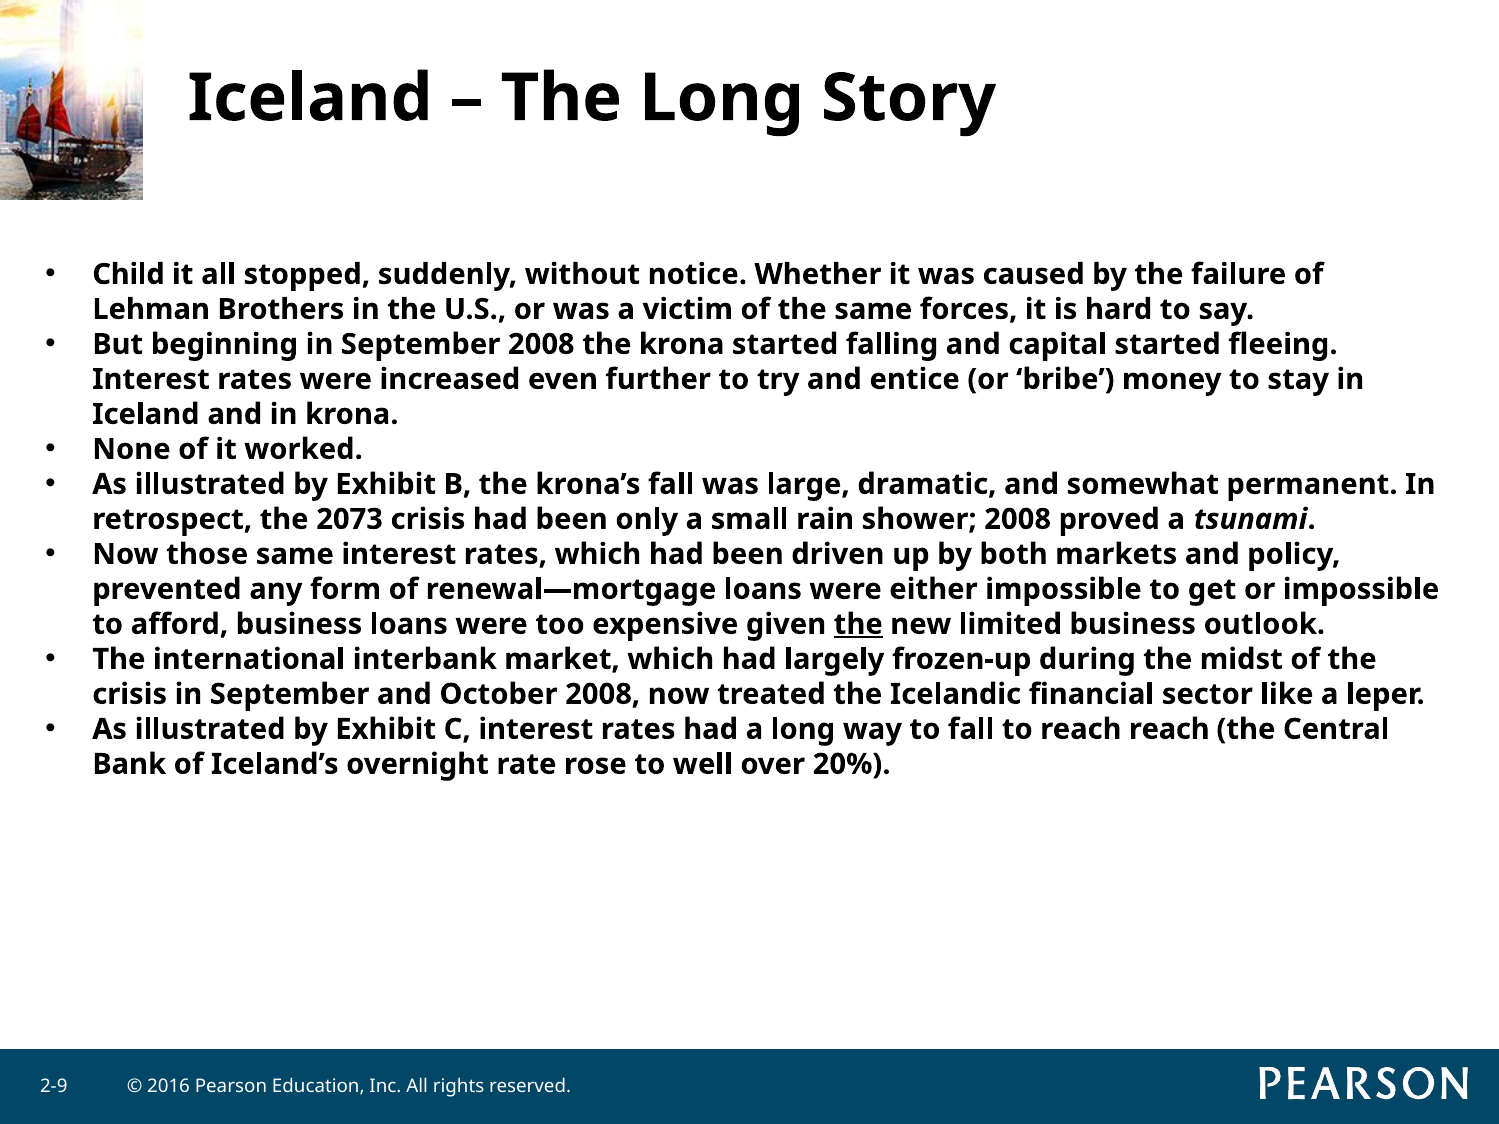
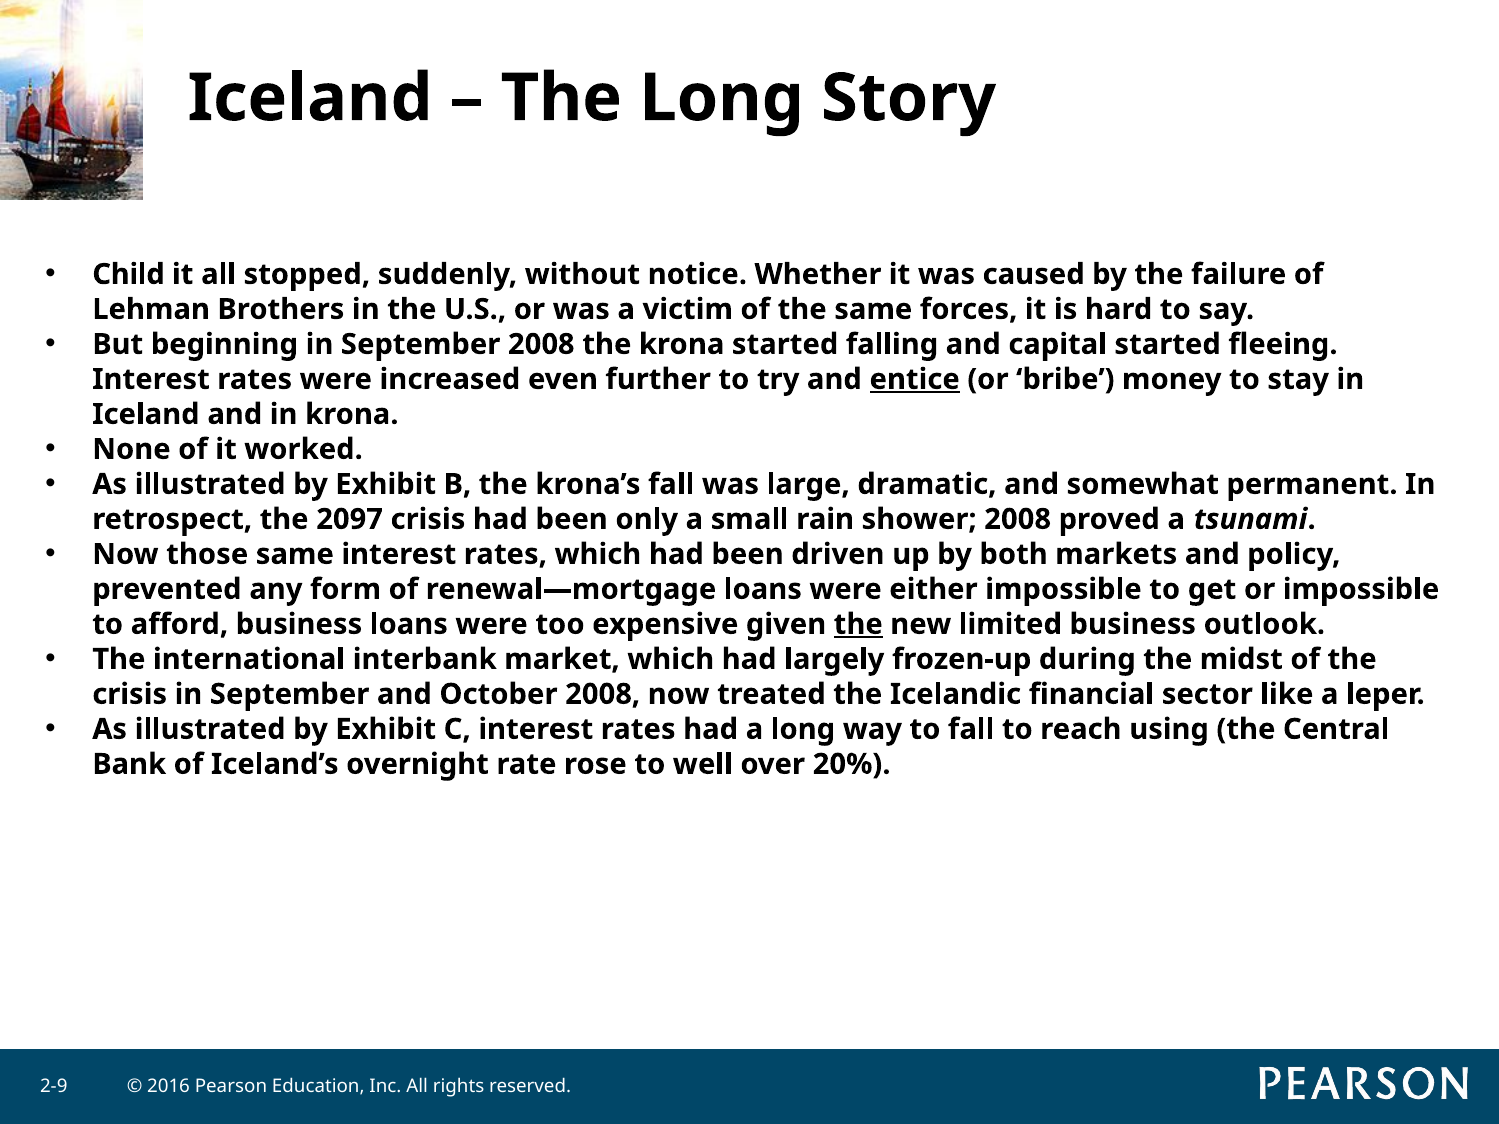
entice underline: none -> present
2073: 2073 -> 2097
reach reach: reach -> using
